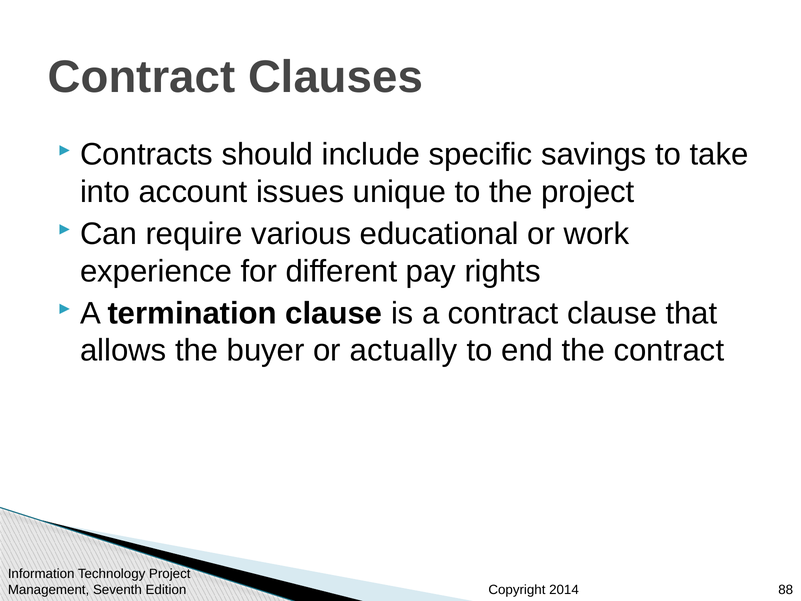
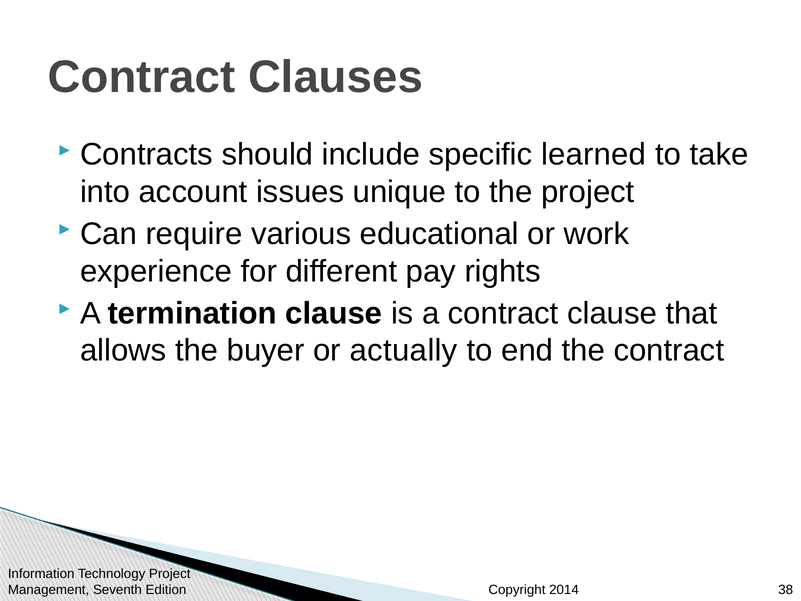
savings: savings -> learned
88: 88 -> 38
